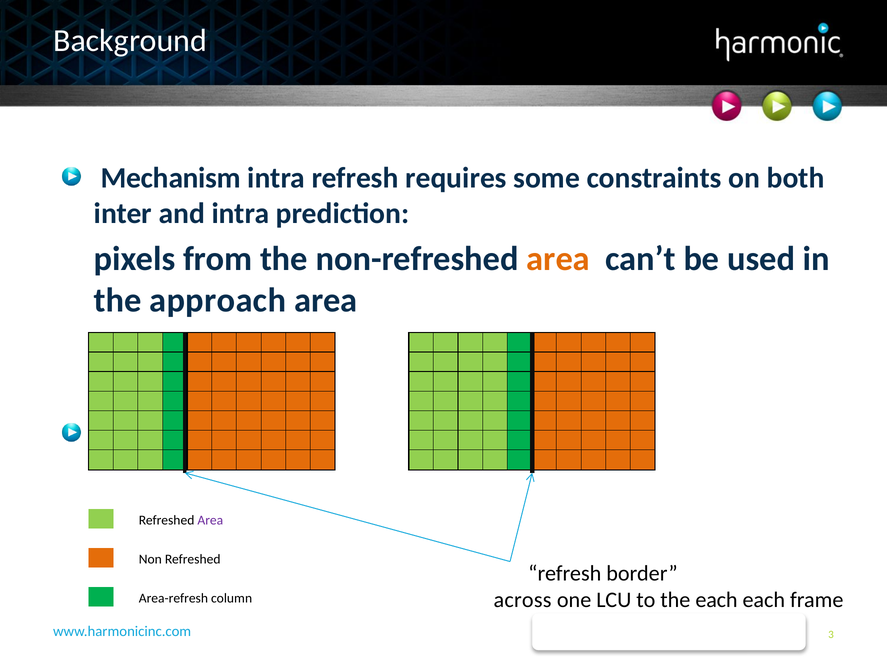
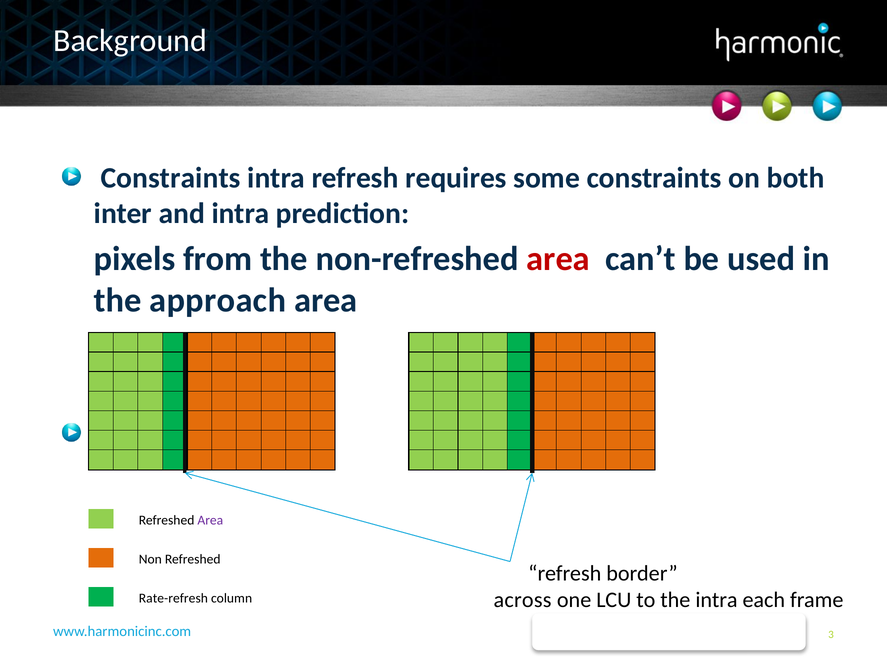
Mechanism at (171, 178): Mechanism -> Constraints
area at (558, 259) colour: orange -> red
the each: each -> intra
Area-refresh: Area-refresh -> Rate-refresh
